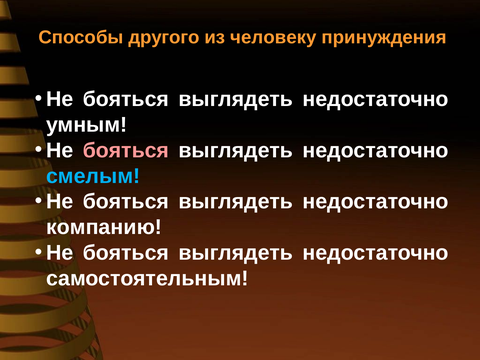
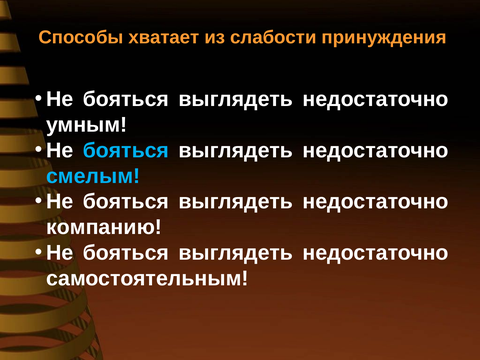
другого: другого -> хватает
человеку: человеку -> слабости
бояться at (126, 150) colour: pink -> light blue
